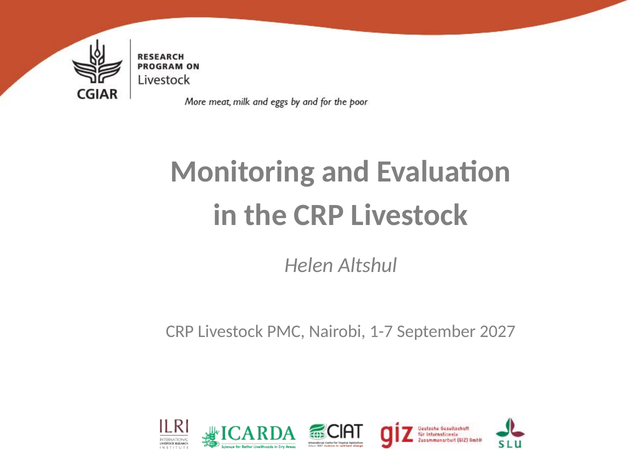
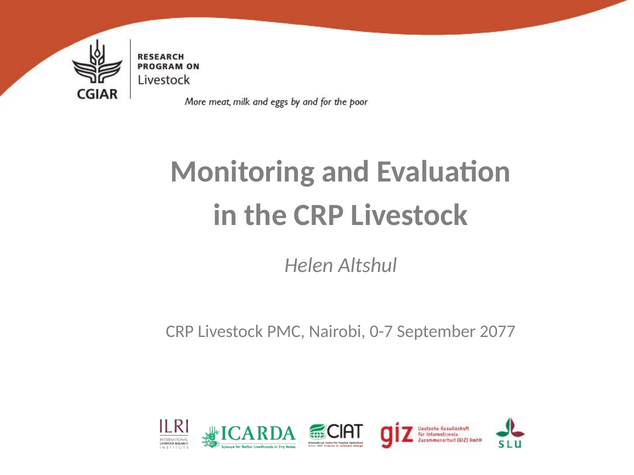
1-7: 1-7 -> 0-7
2027: 2027 -> 2077
